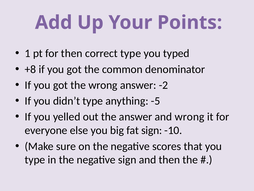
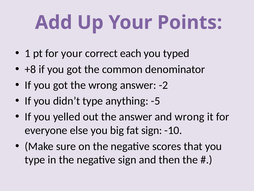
for then: then -> your
correct type: type -> each
